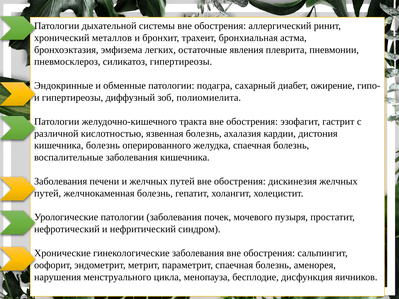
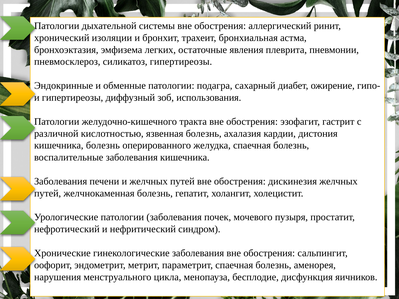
металлов: металлов -> изоляции
полиомиелита: полиомиелита -> использования
